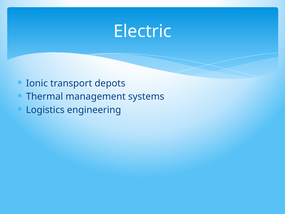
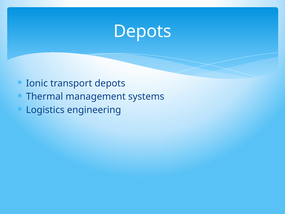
Electric at (143, 31): Electric -> Depots
